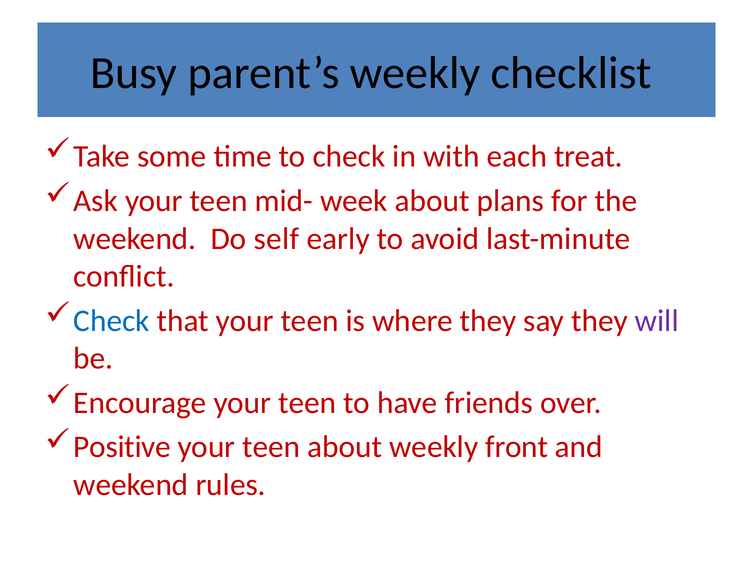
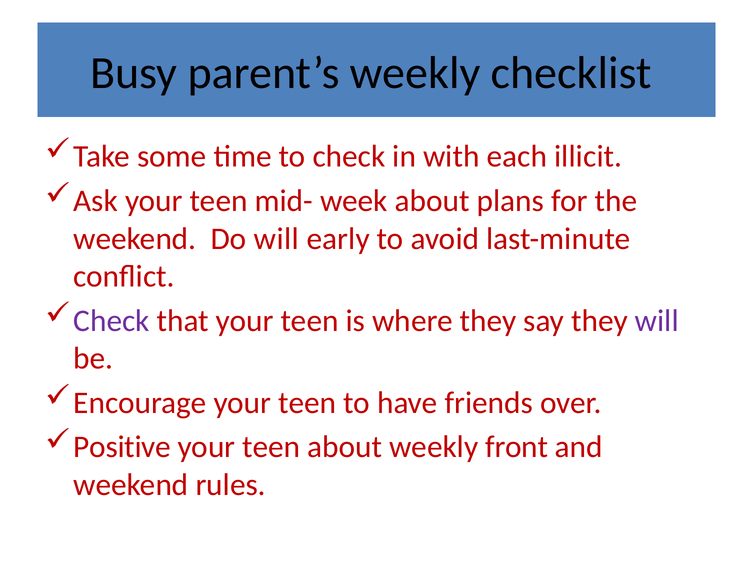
treat: treat -> illicit
Do self: self -> will
Check at (112, 321) colour: blue -> purple
